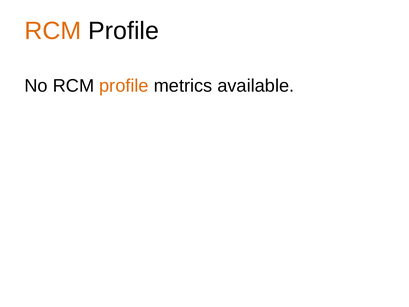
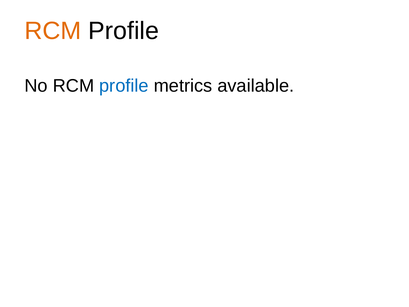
profile at (124, 86) colour: orange -> blue
